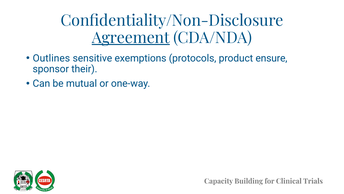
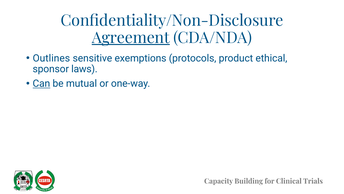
ensure: ensure -> ethical
their: their -> laws
Can underline: none -> present
